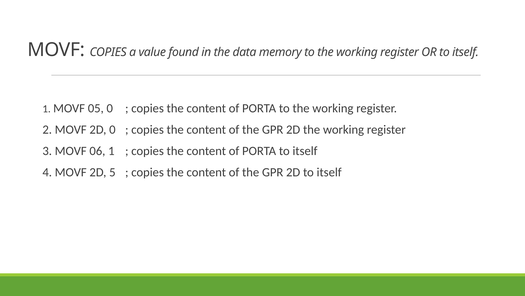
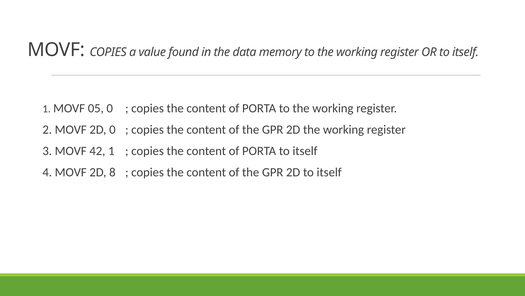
06: 06 -> 42
5: 5 -> 8
